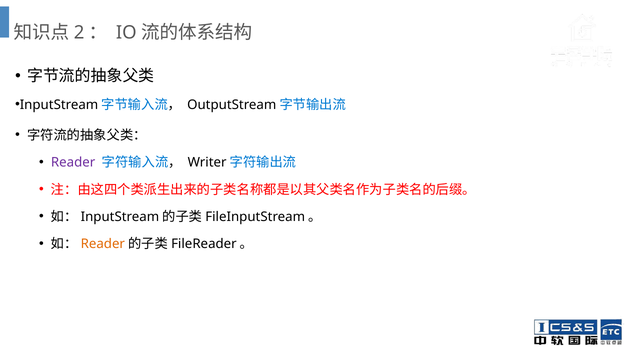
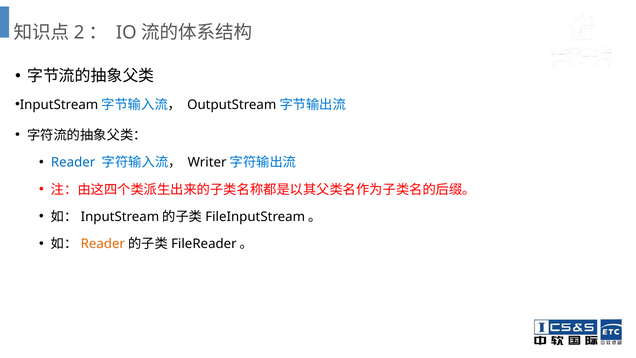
Reader at (73, 162) colour: purple -> blue
